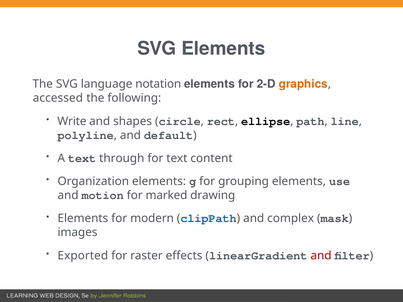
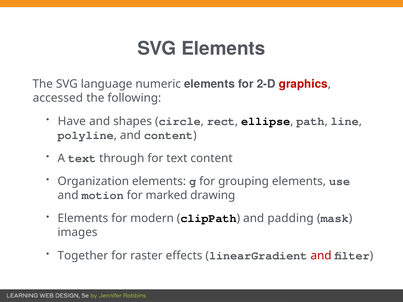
notation: notation -> numeric
graphics colour: orange -> red
Write: Write -> Have
and default: default -> content
clipPath colour: blue -> black
complex: complex -> padding
Exported: Exported -> Together
